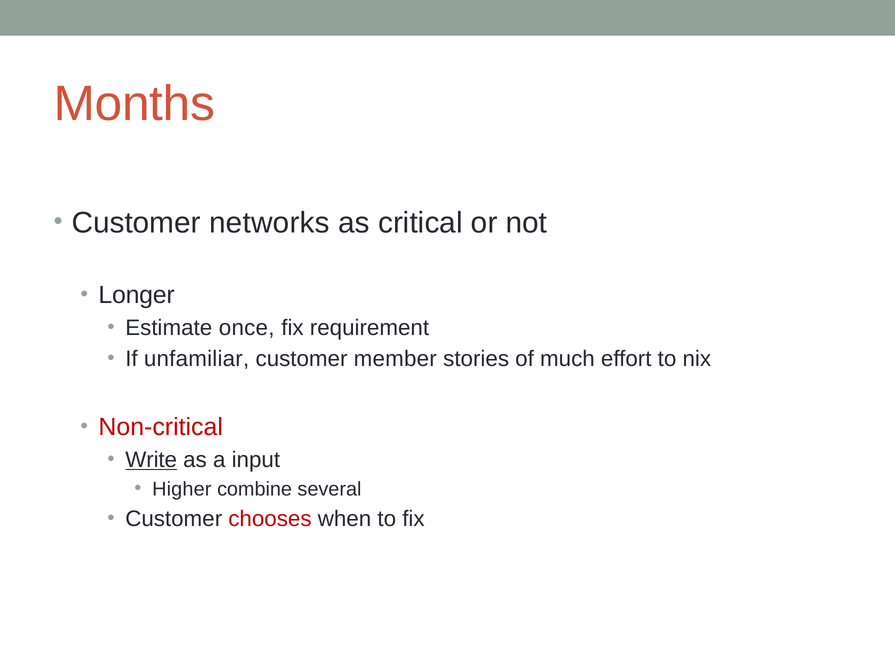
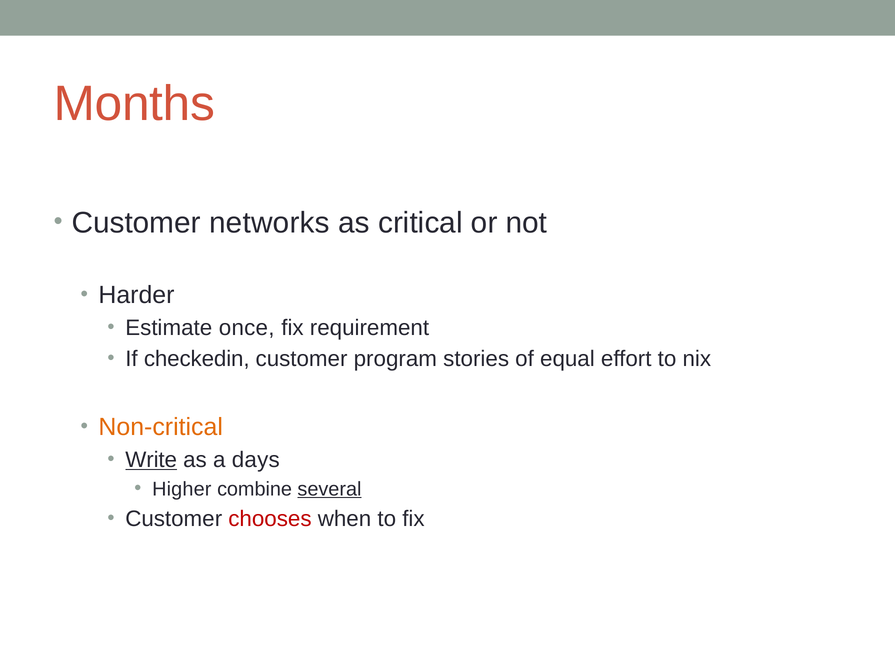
Longer: Longer -> Harder
unfamiliar: unfamiliar -> checkedin
member: member -> program
much: much -> equal
Non-critical colour: red -> orange
input: input -> days
several underline: none -> present
